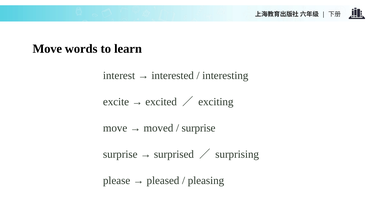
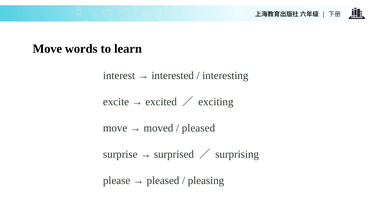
surprise at (199, 128): surprise -> pleased
